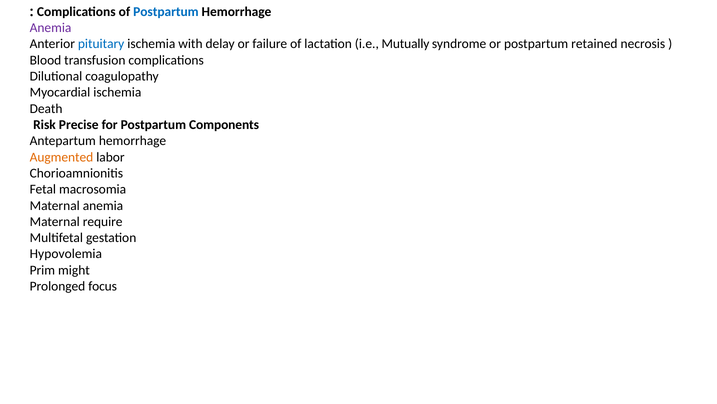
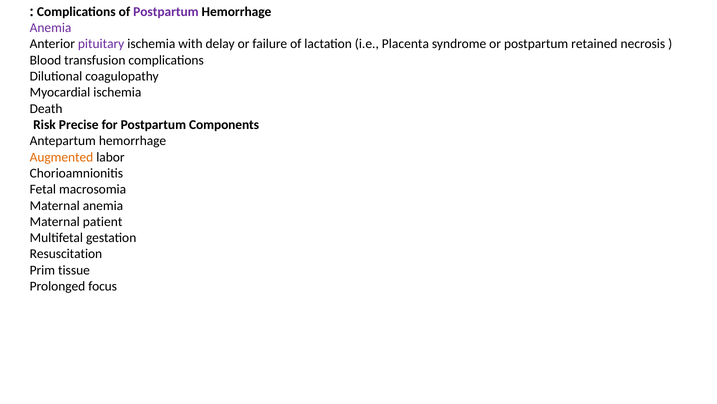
Postpartum at (166, 12) colour: blue -> purple
pituitary colour: blue -> purple
Mutually: Mutually -> Placenta
require: require -> patient
Hypovolemia: Hypovolemia -> Resuscitation
might: might -> tissue
